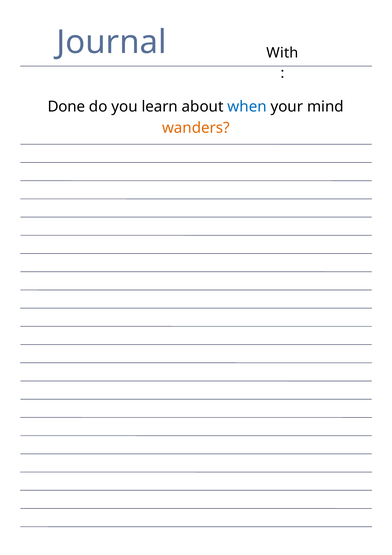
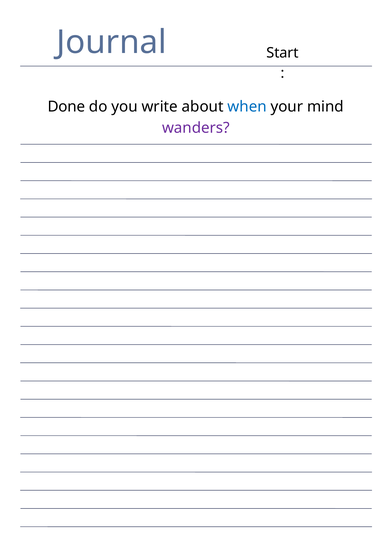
With: With -> Start
learn: learn -> write
wanders colour: orange -> purple
